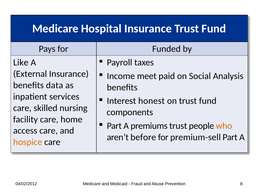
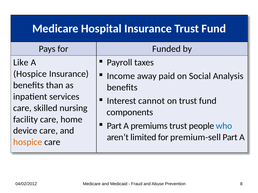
External at (30, 74): External -> Hospice
meet: meet -> away
data: data -> than
honest: honest -> cannot
who colour: orange -> blue
access: access -> device
before: before -> limited
